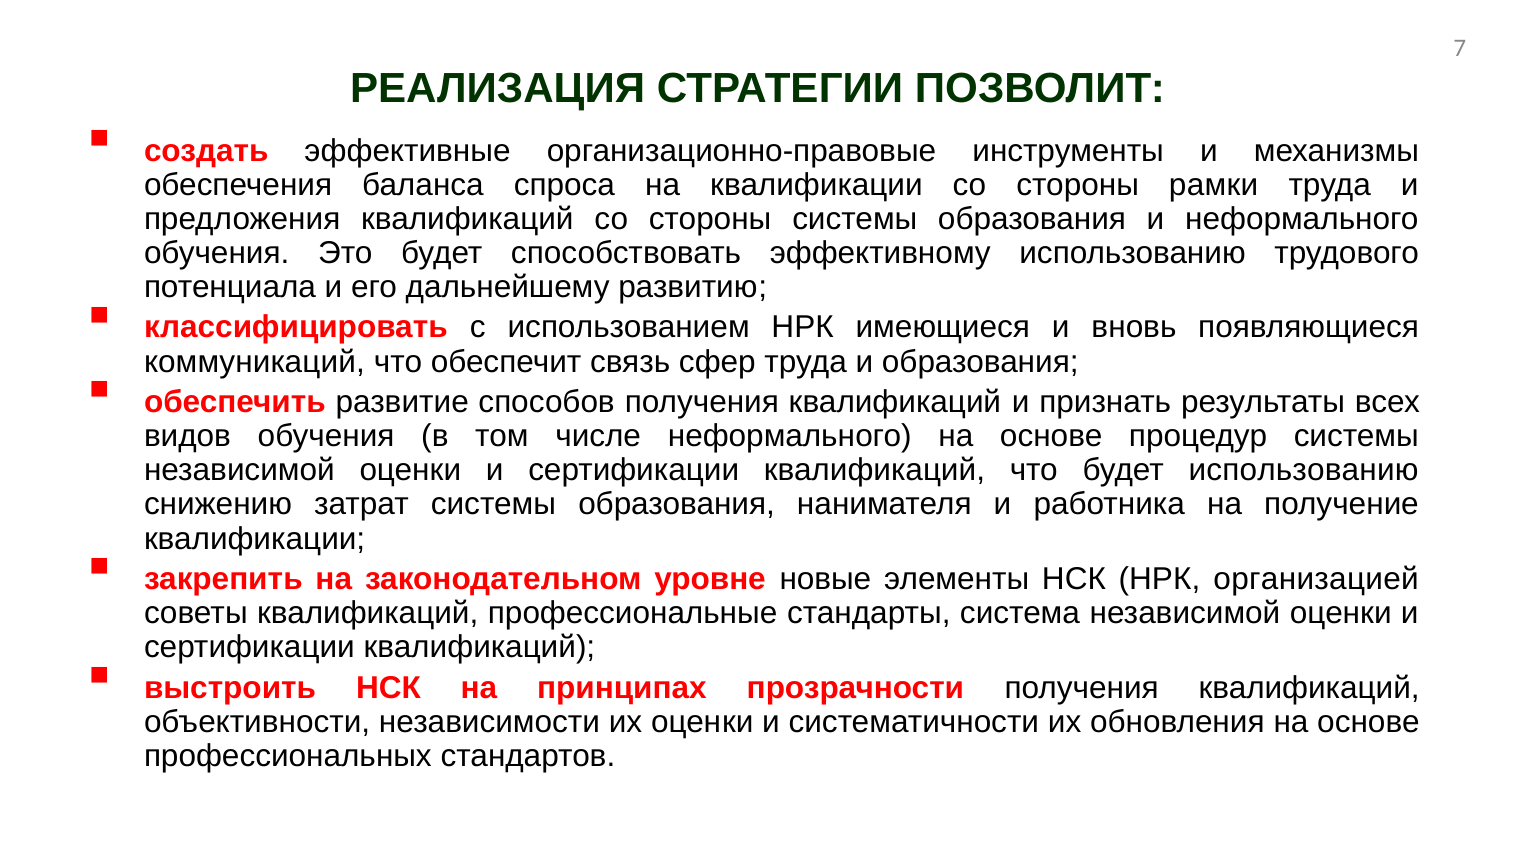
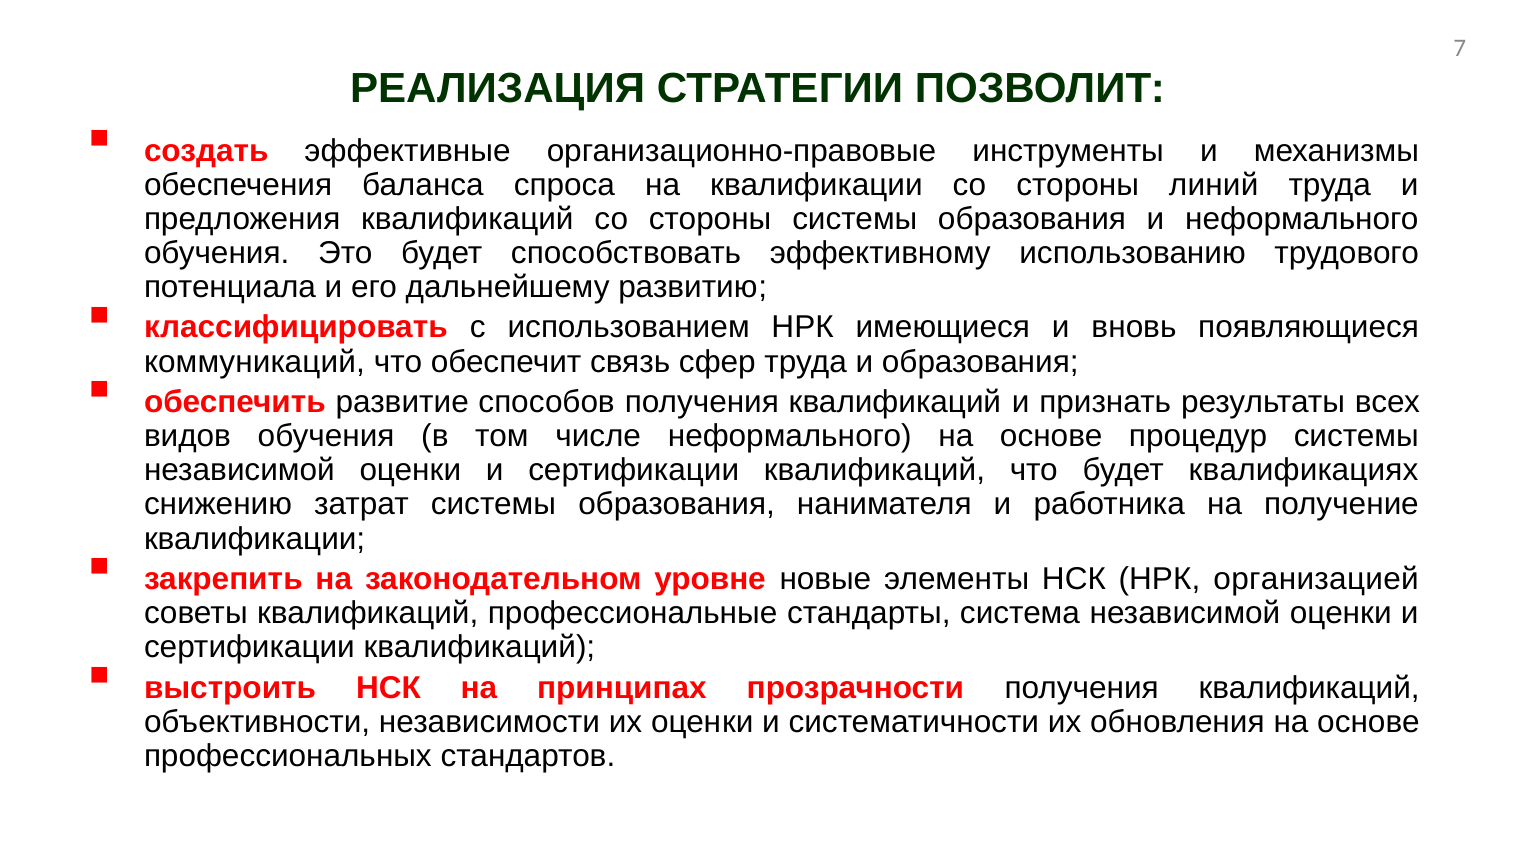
рамки: рамки -> линий
будет использованию: использованию -> квалификациях
